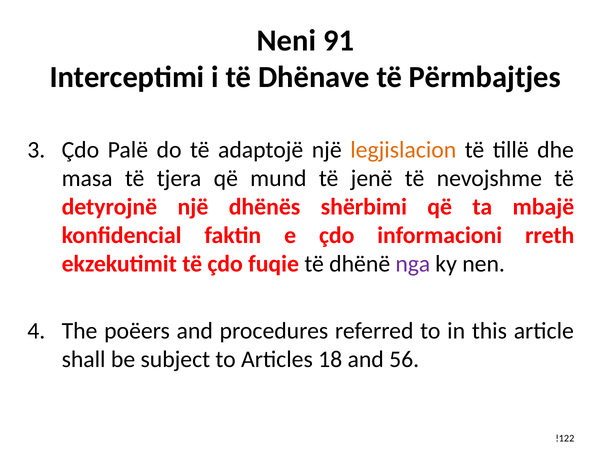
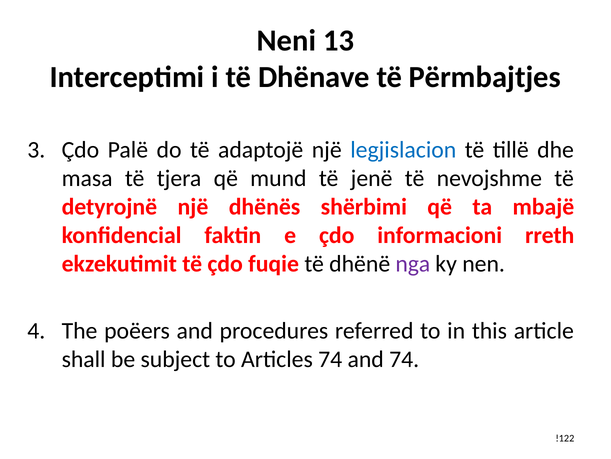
91: 91 -> 13
legjislacion colour: orange -> blue
Articles 18: 18 -> 74
and 56: 56 -> 74
